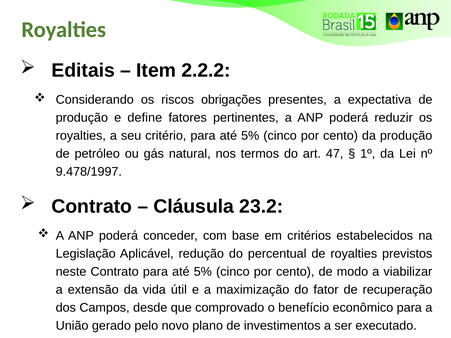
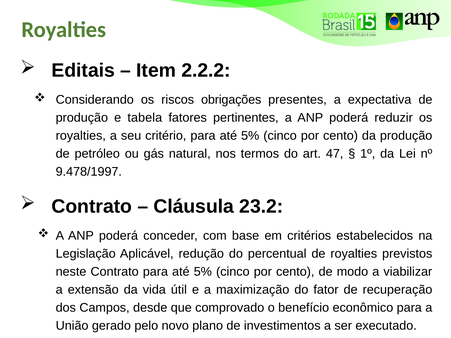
define: define -> tabela
